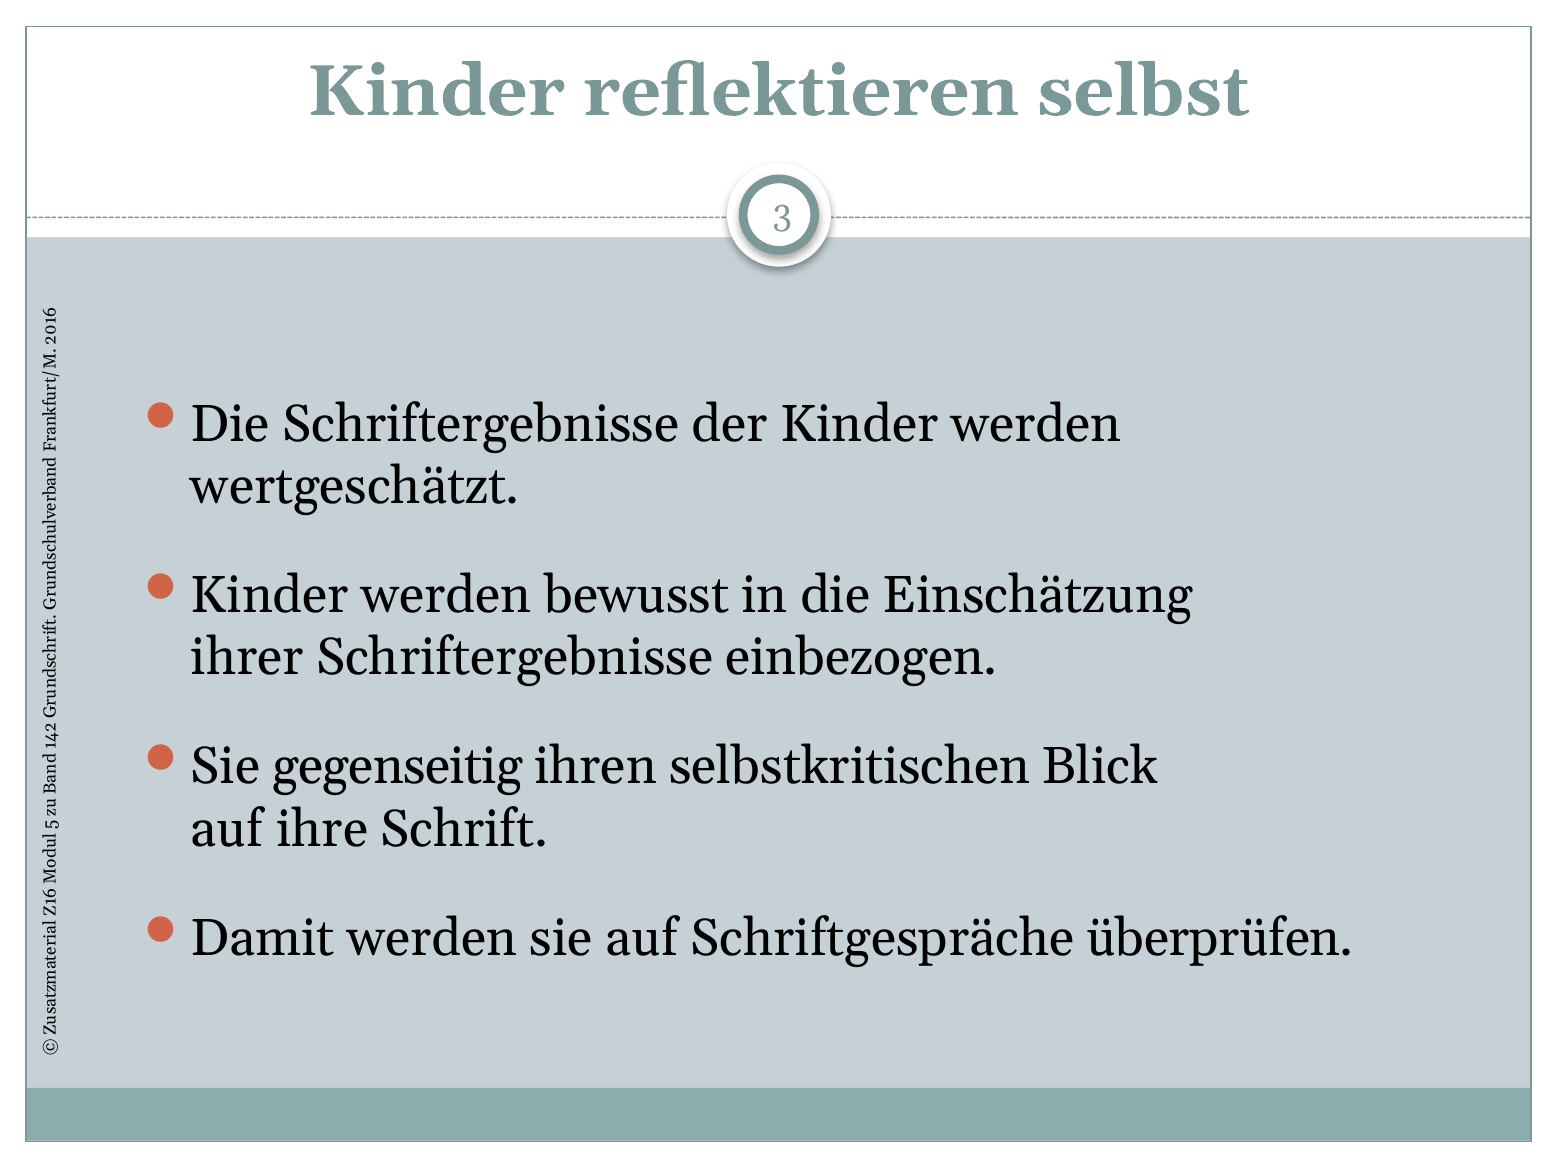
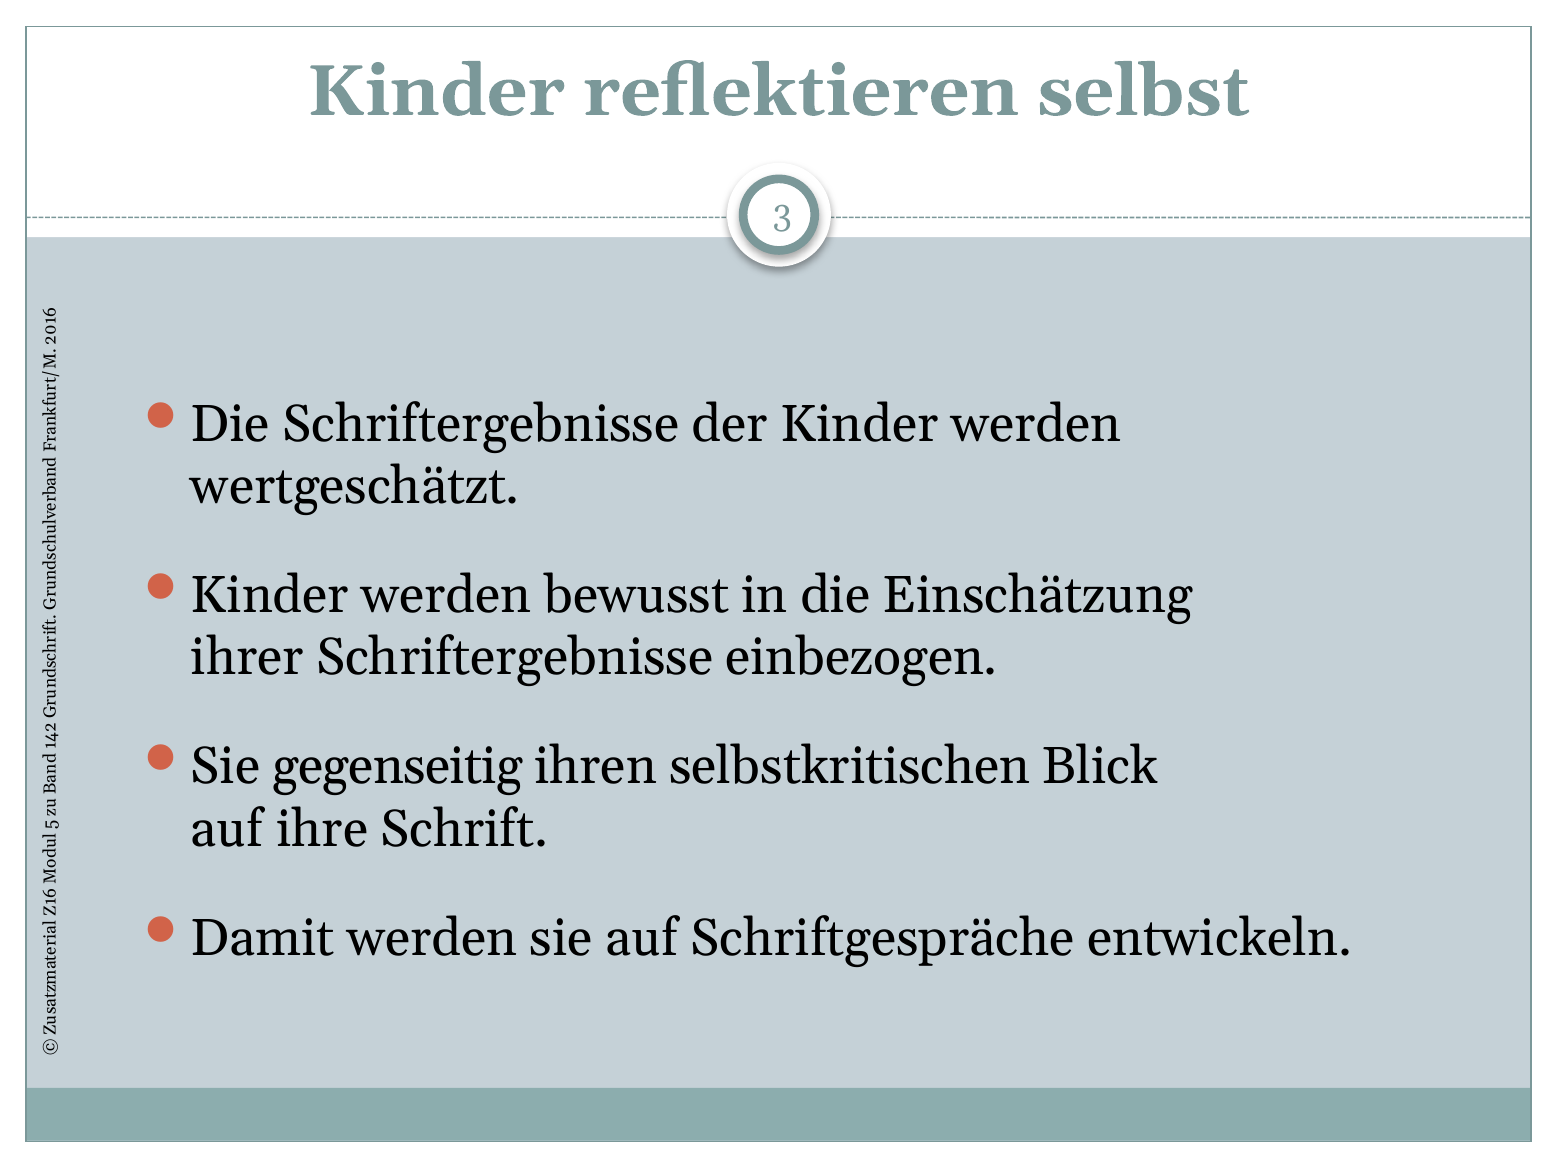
überprüfen: überprüfen -> entwickeln
